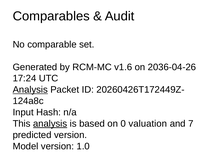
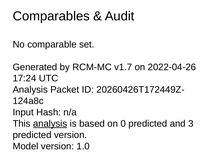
v1.6: v1.6 -> v1.7
2036-04-26: 2036-04-26 -> 2022-04-26
Analysis at (30, 90) underline: present -> none
0 valuation: valuation -> predicted
7: 7 -> 3
